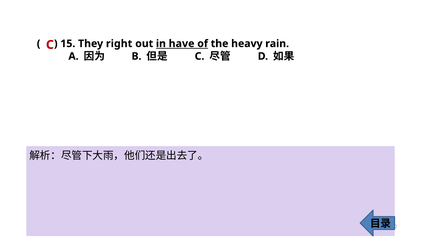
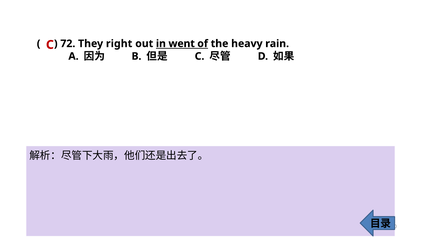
15: 15 -> 72
have: have -> went
